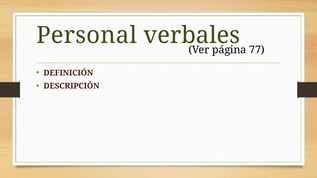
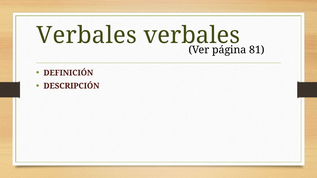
Personal at (87, 35): Personal -> Verbales
77: 77 -> 81
